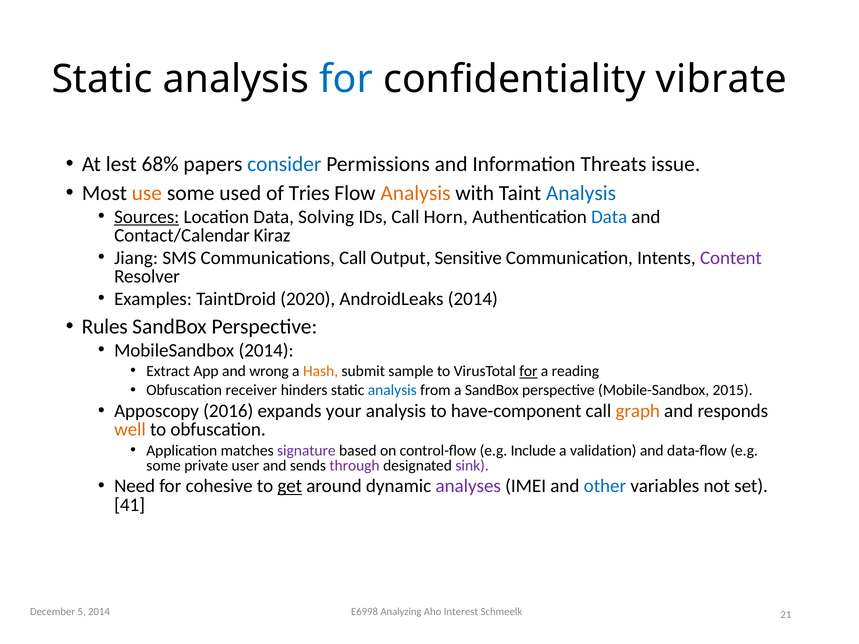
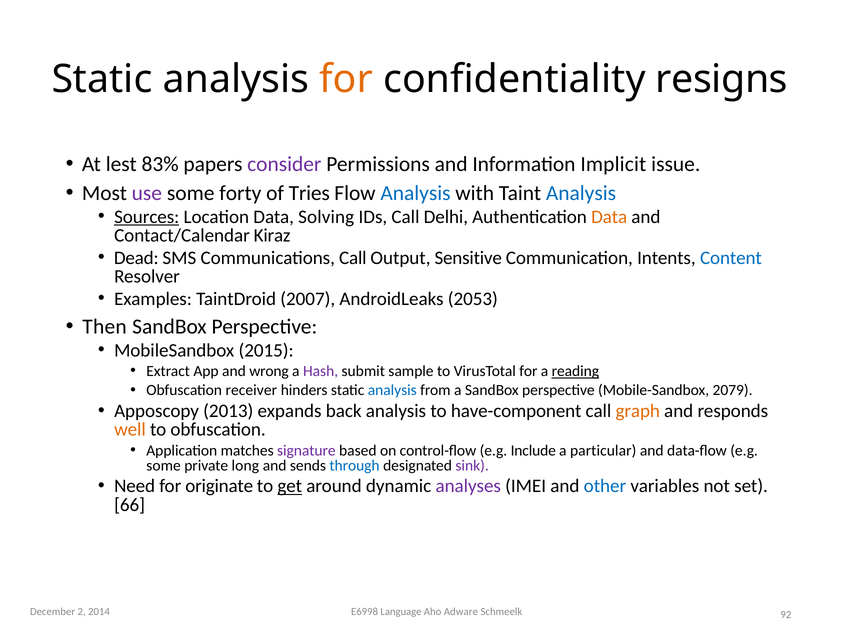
for at (346, 79) colour: blue -> orange
vibrate: vibrate -> resigns
68%: 68% -> 83%
consider colour: blue -> purple
Threats: Threats -> Implicit
use colour: orange -> purple
used: used -> forty
Analysis at (416, 193) colour: orange -> blue
Horn: Horn -> Delhi
Data at (609, 217) colour: blue -> orange
Jiang: Jiang -> Dead
Content colour: purple -> blue
2020: 2020 -> 2007
AndroidLeaks 2014: 2014 -> 2053
Rules: Rules -> Then
MobileSandbox 2014: 2014 -> 2015
Hash colour: orange -> purple
for at (528, 371) underline: present -> none
reading underline: none -> present
2015: 2015 -> 2079
2016: 2016 -> 2013
your: your -> back
validation: validation -> particular
user: user -> long
through colour: purple -> blue
cohesive: cohesive -> originate
41: 41 -> 66
5: 5 -> 2
Analyzing: Analyzing -> Language
Interest: Interest -> Adware
21: 21 -> 92
